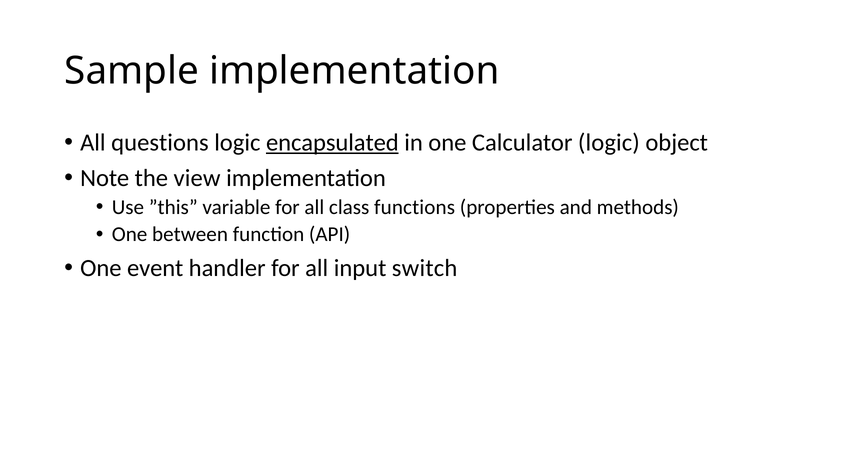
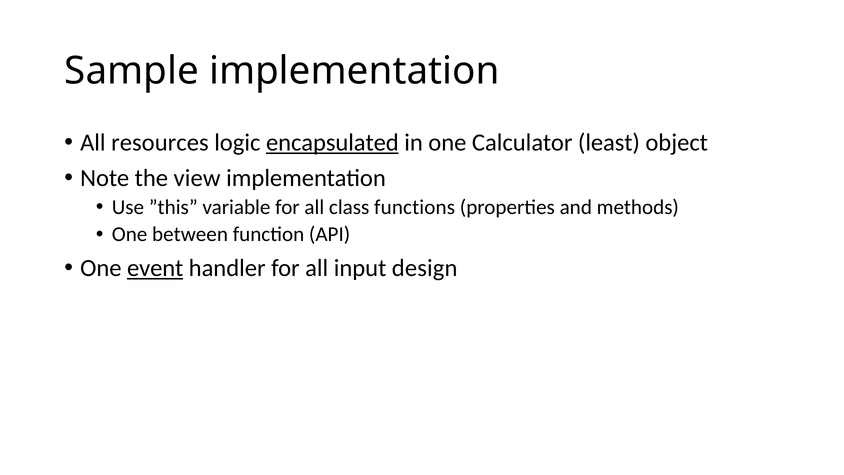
questions: questions -> resources
Calculator logic: logic -> least
event underline: none -> present
switch: switch -> design
